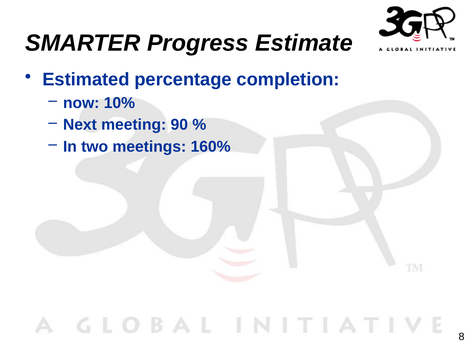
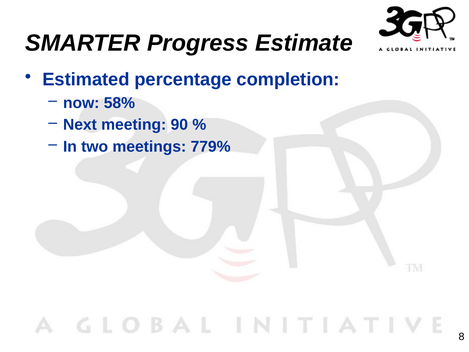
10%: 10% -> 58%
160%: 160% -> 779%
